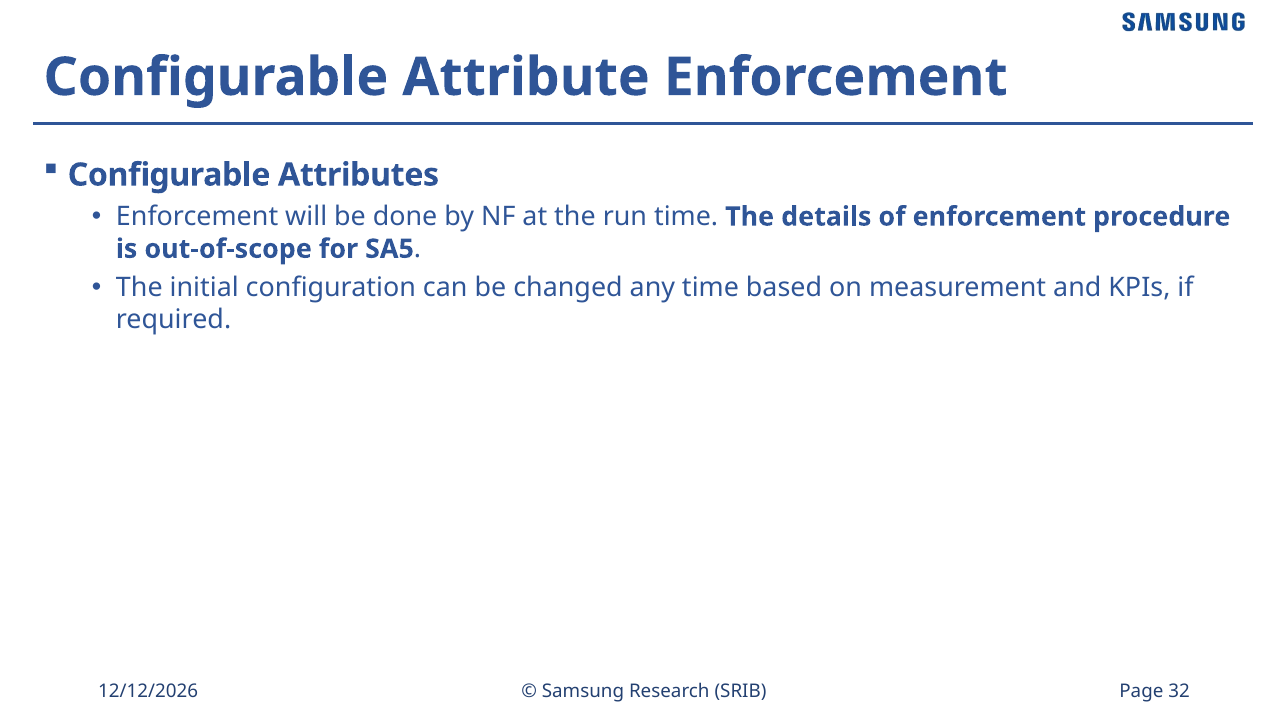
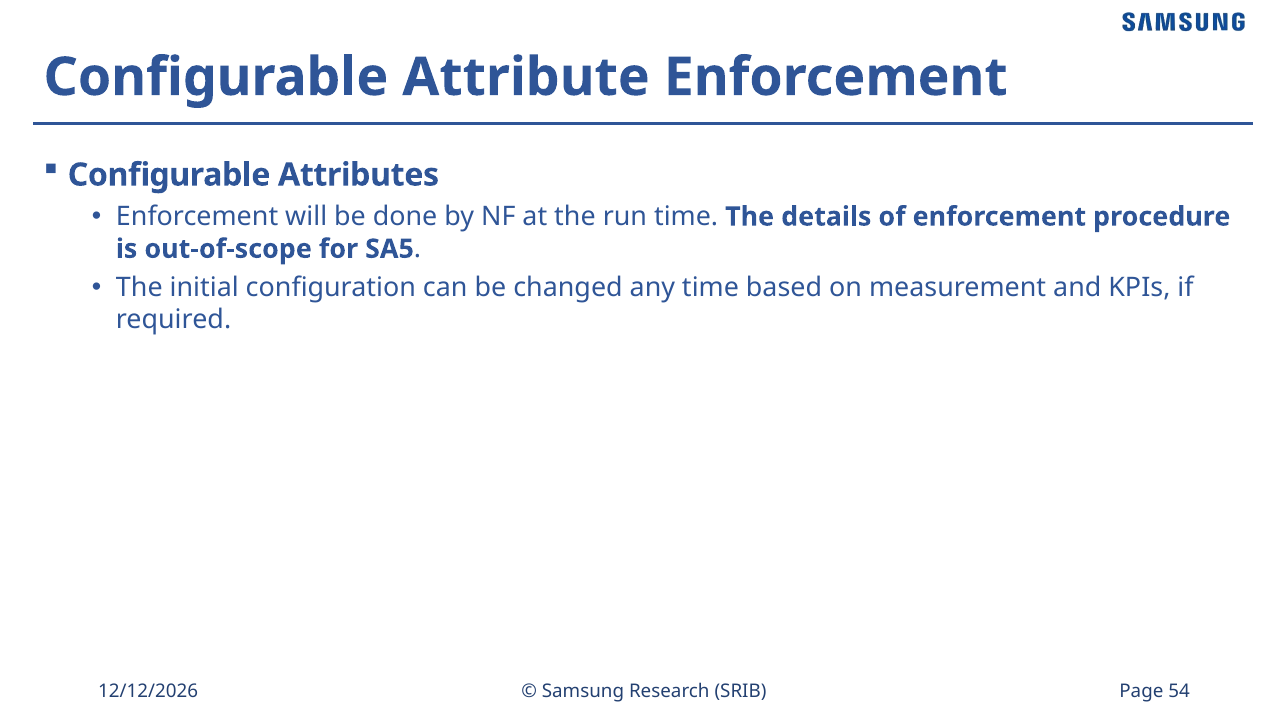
32: 32 -> 54
